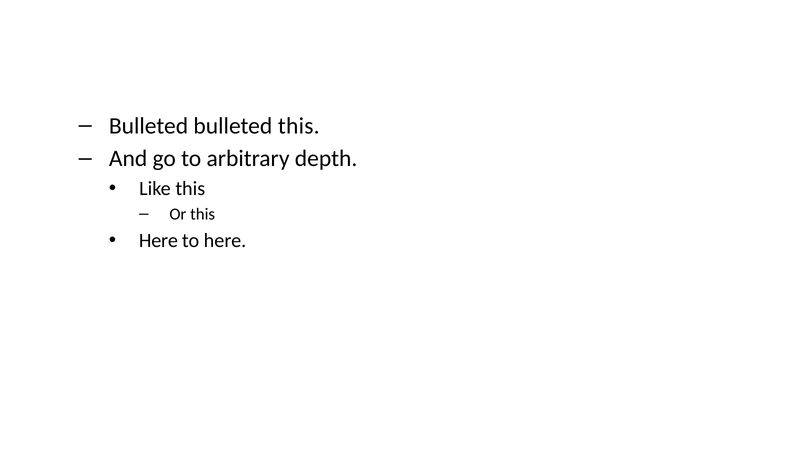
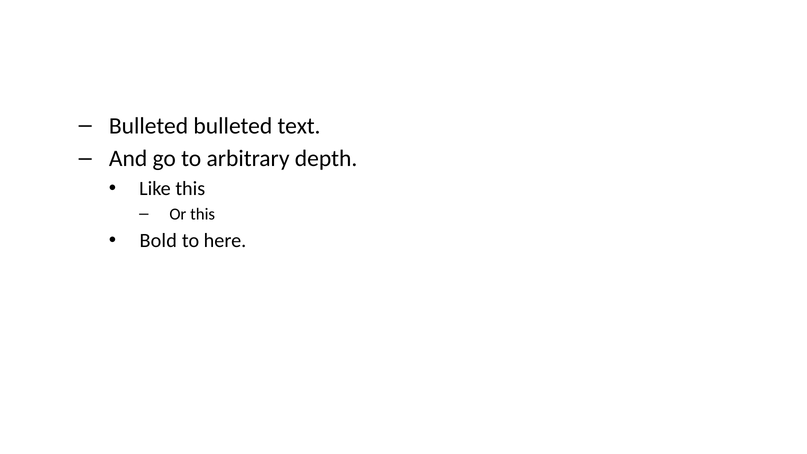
bulleted this: this -> text
Here at (158, 240): Here -> Bold
